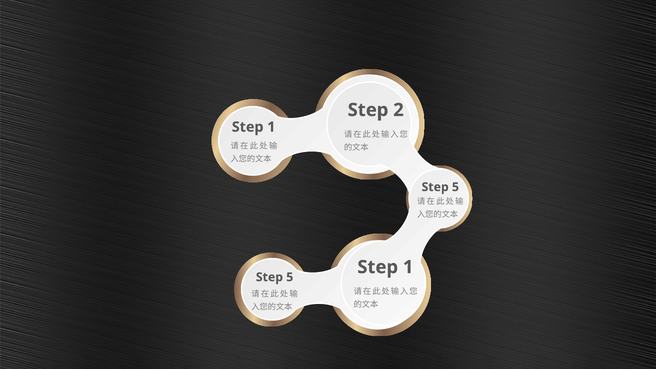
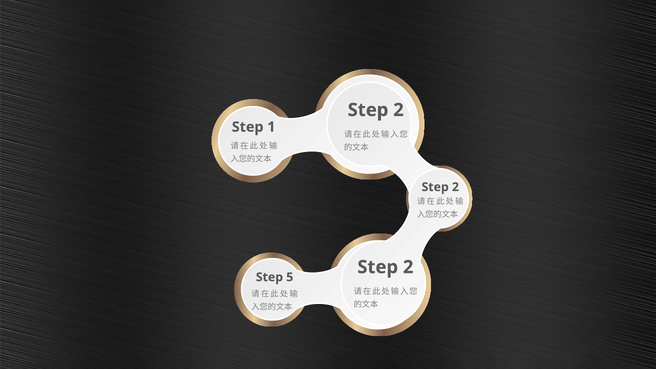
5 at (455, 187): 5 -> 2
1 at (408, 267): 1 -> 2
